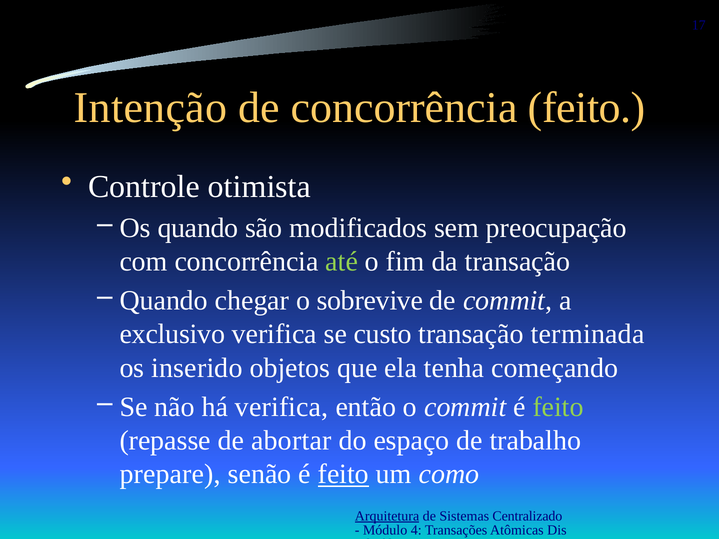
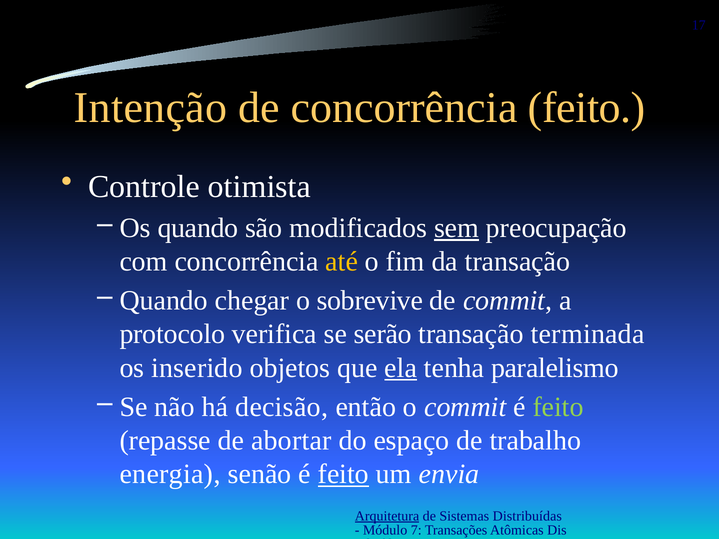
sem underline: none -> present
até colour: light green -> yellow
exclusivo: exclusivo -> protocolo
custo: custo -> serão
ela underline: none -> present
começando: começando -> paralelismo
há verifica: verifica -> decisão
prepare: prepare -> energia
como: como -> envia
Centralizado: Centralizado -> Distribuídas
4: 4 -> 7
